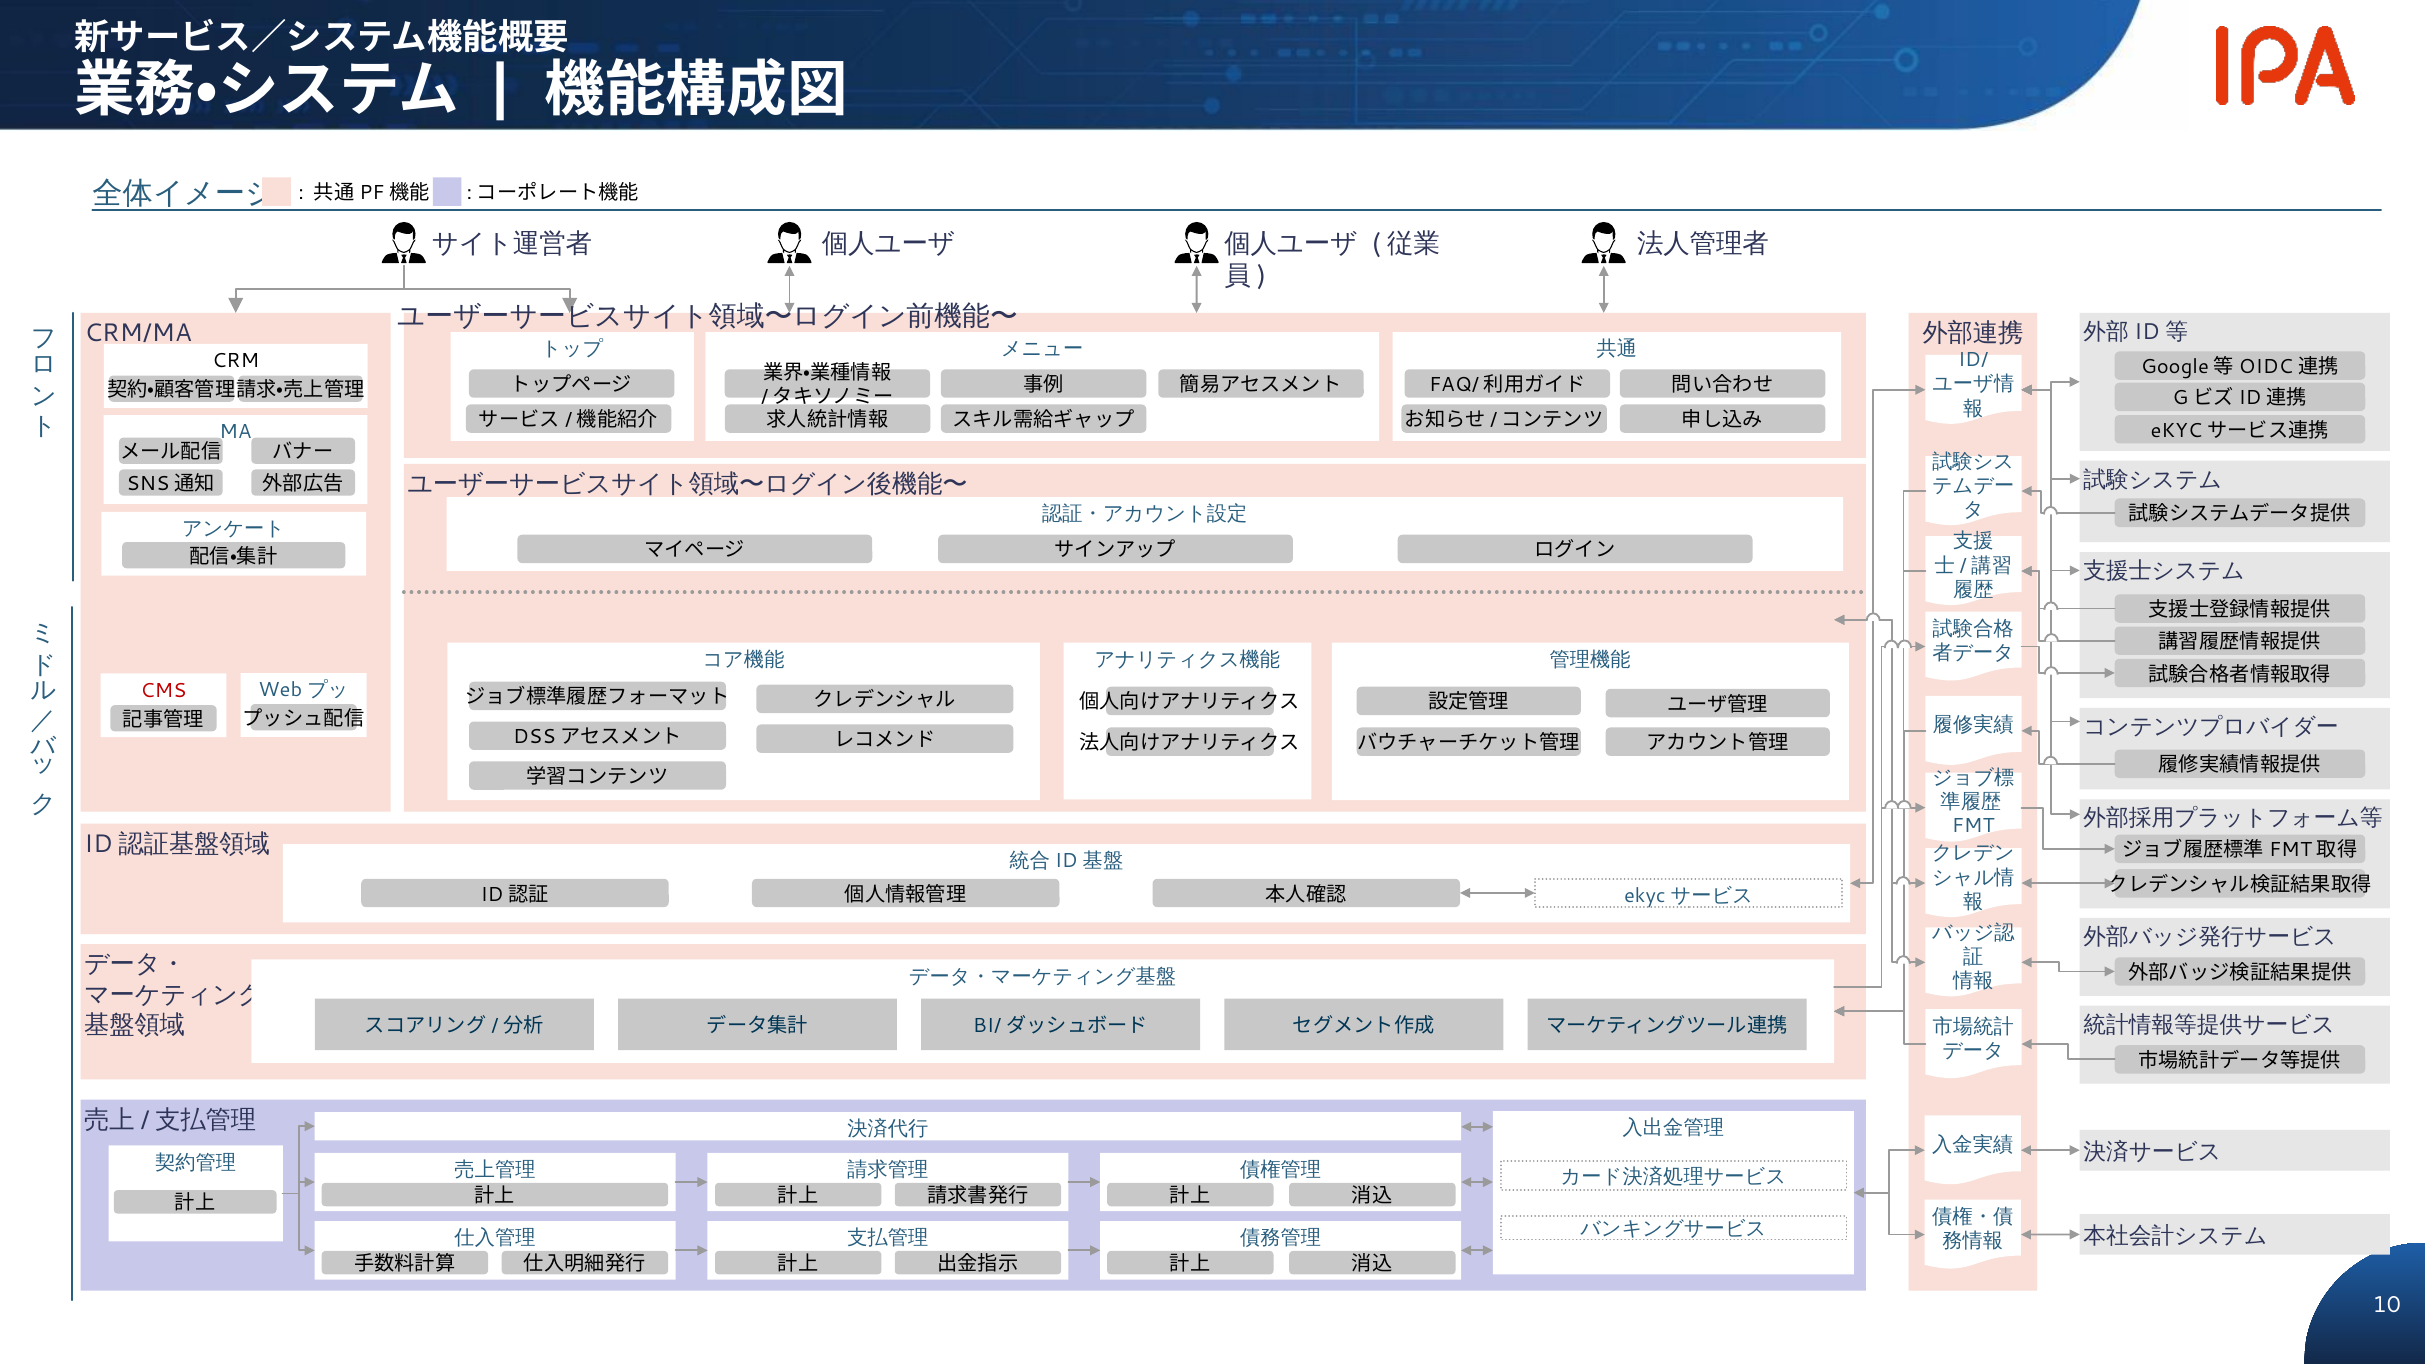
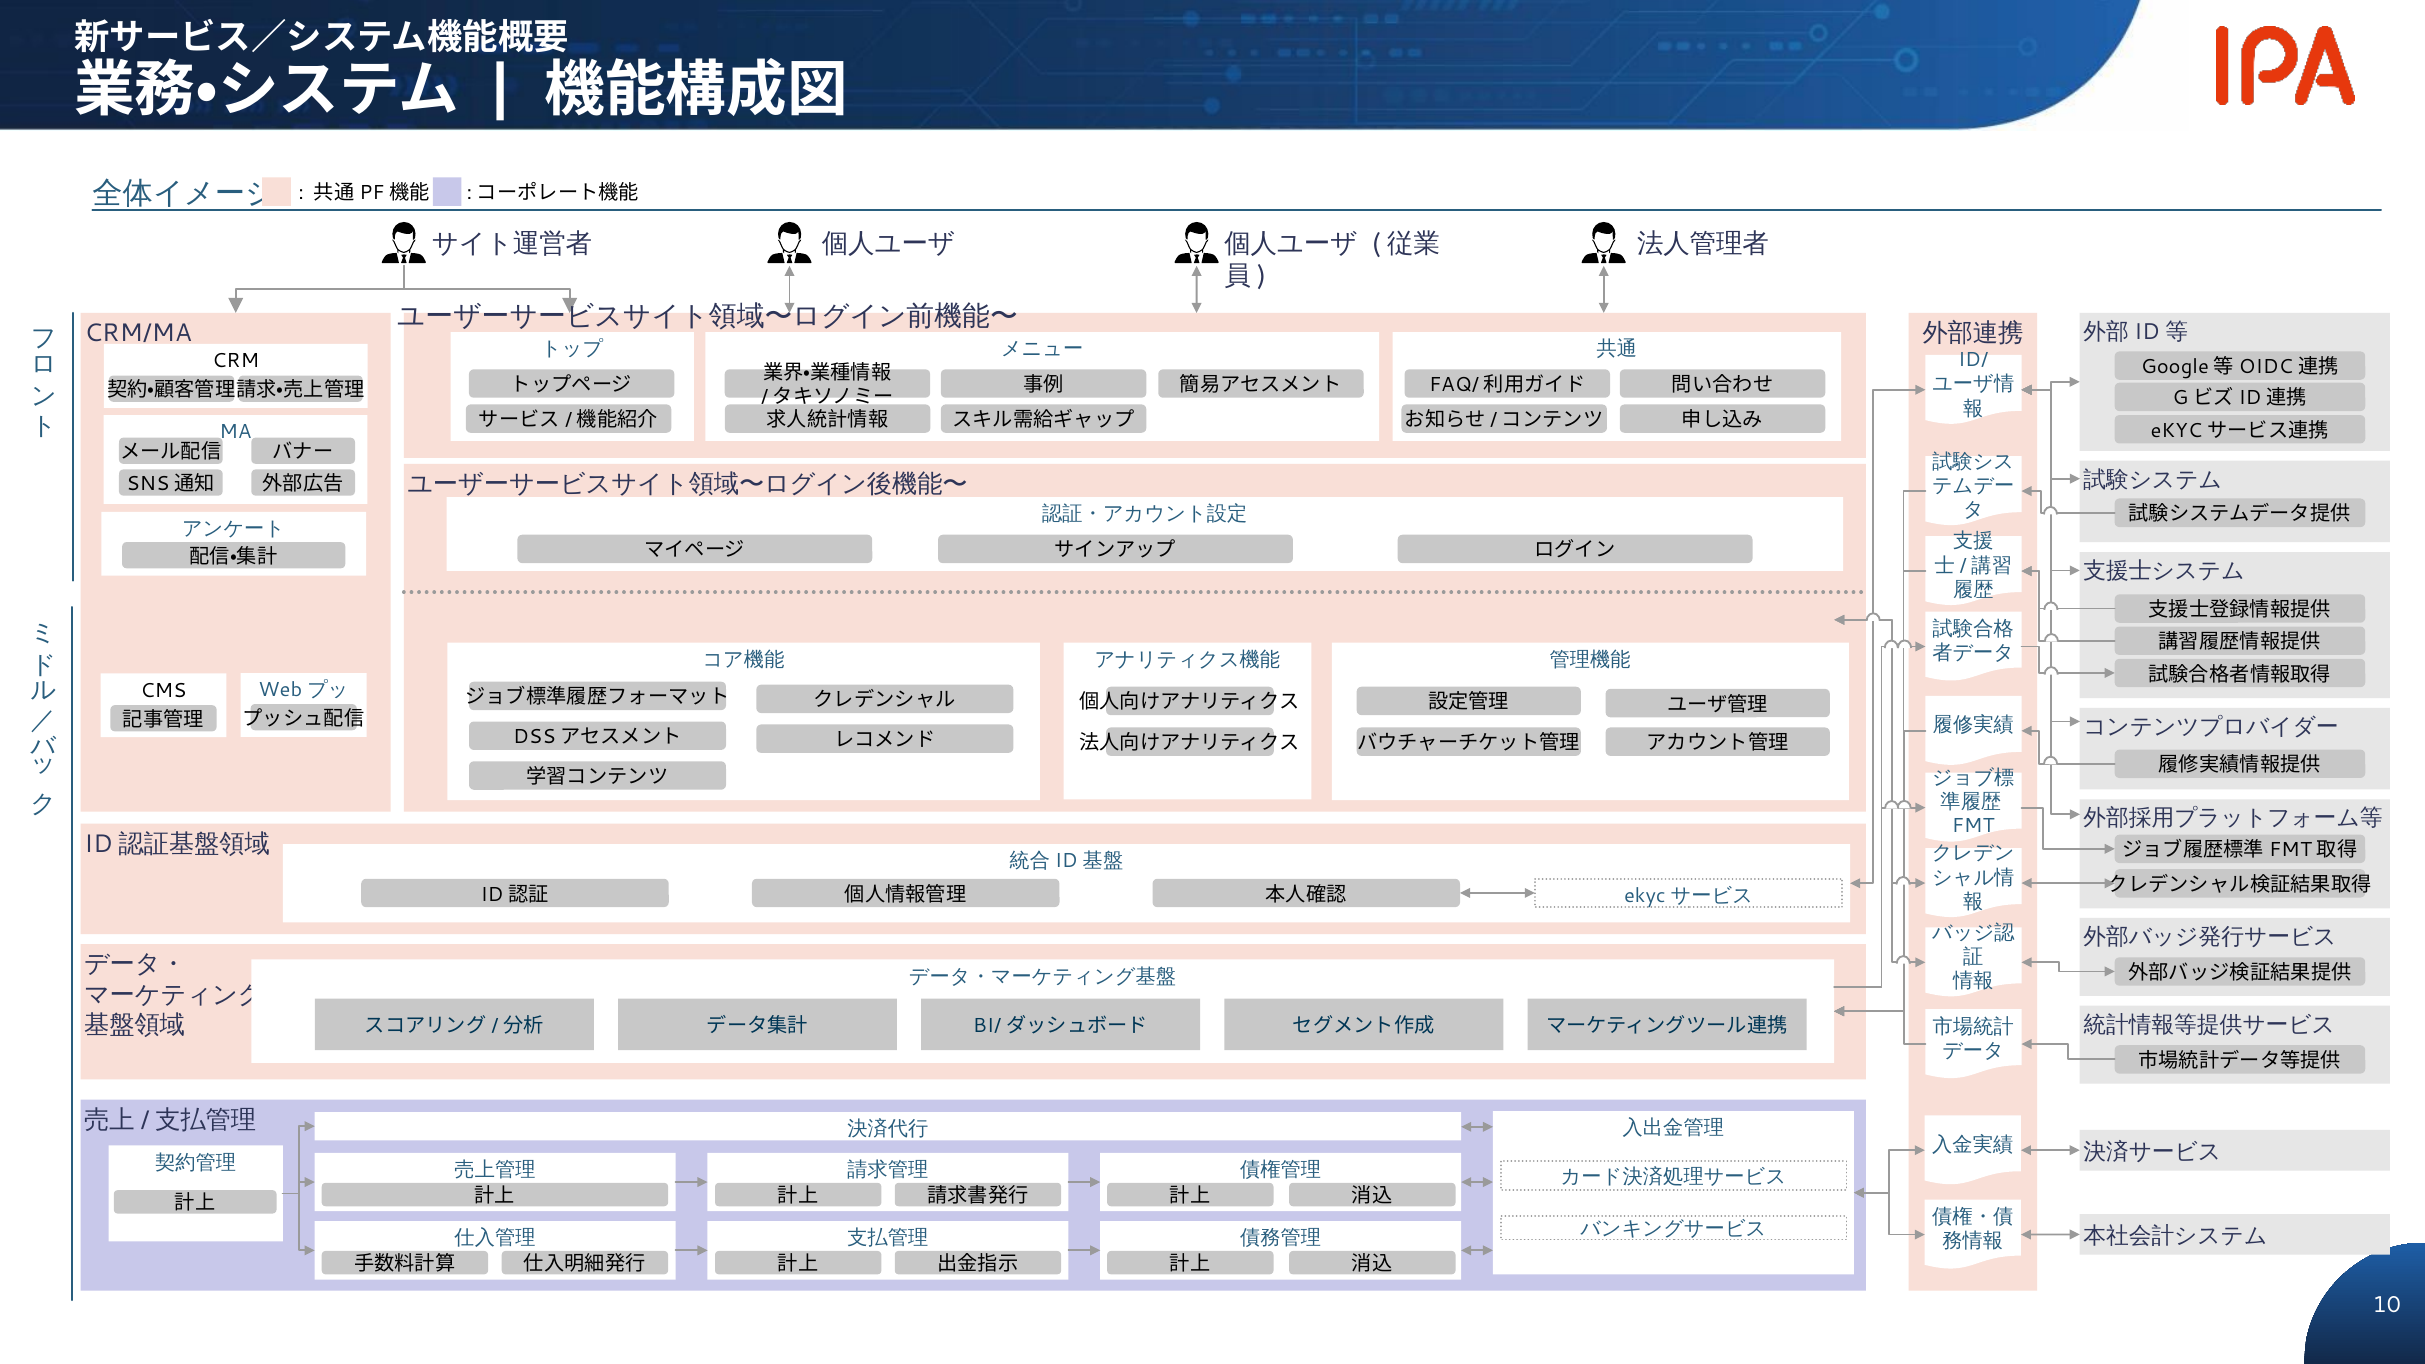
CMS colour: red -> black
